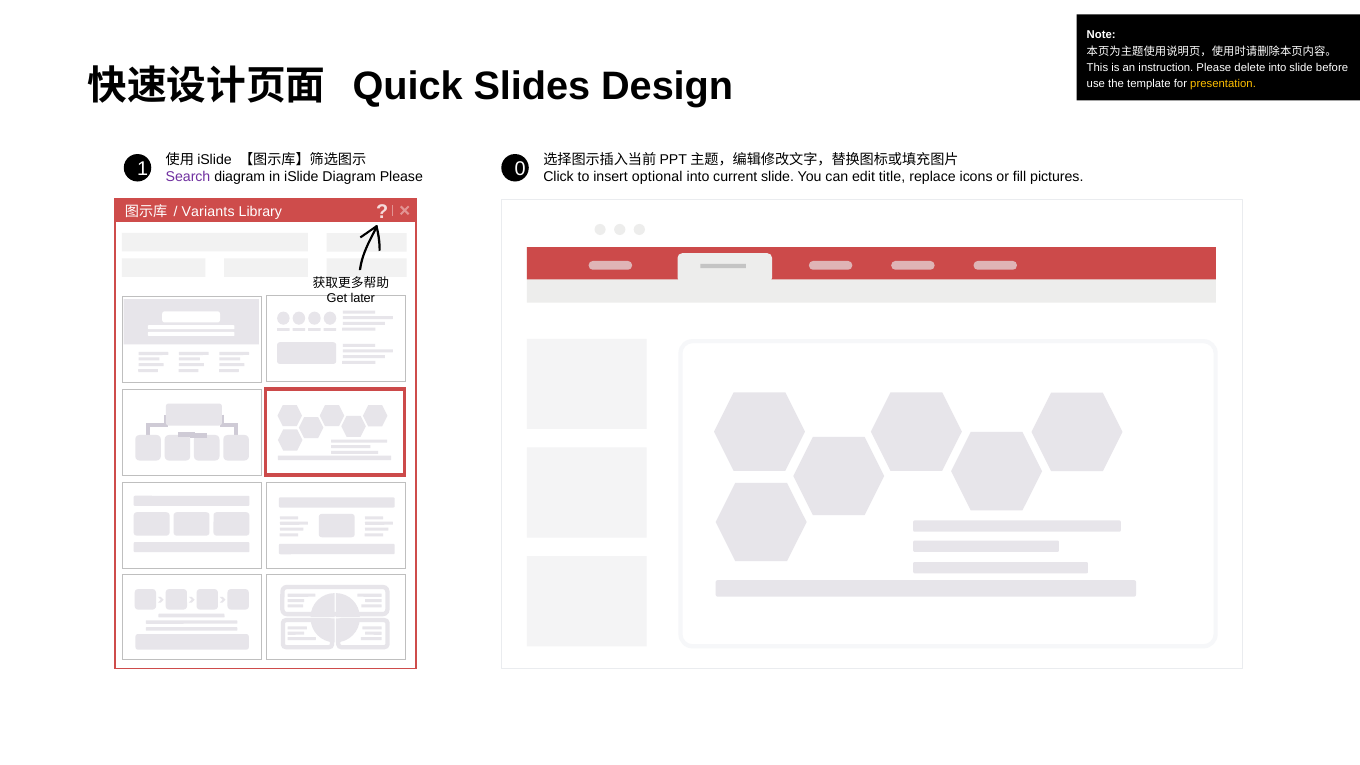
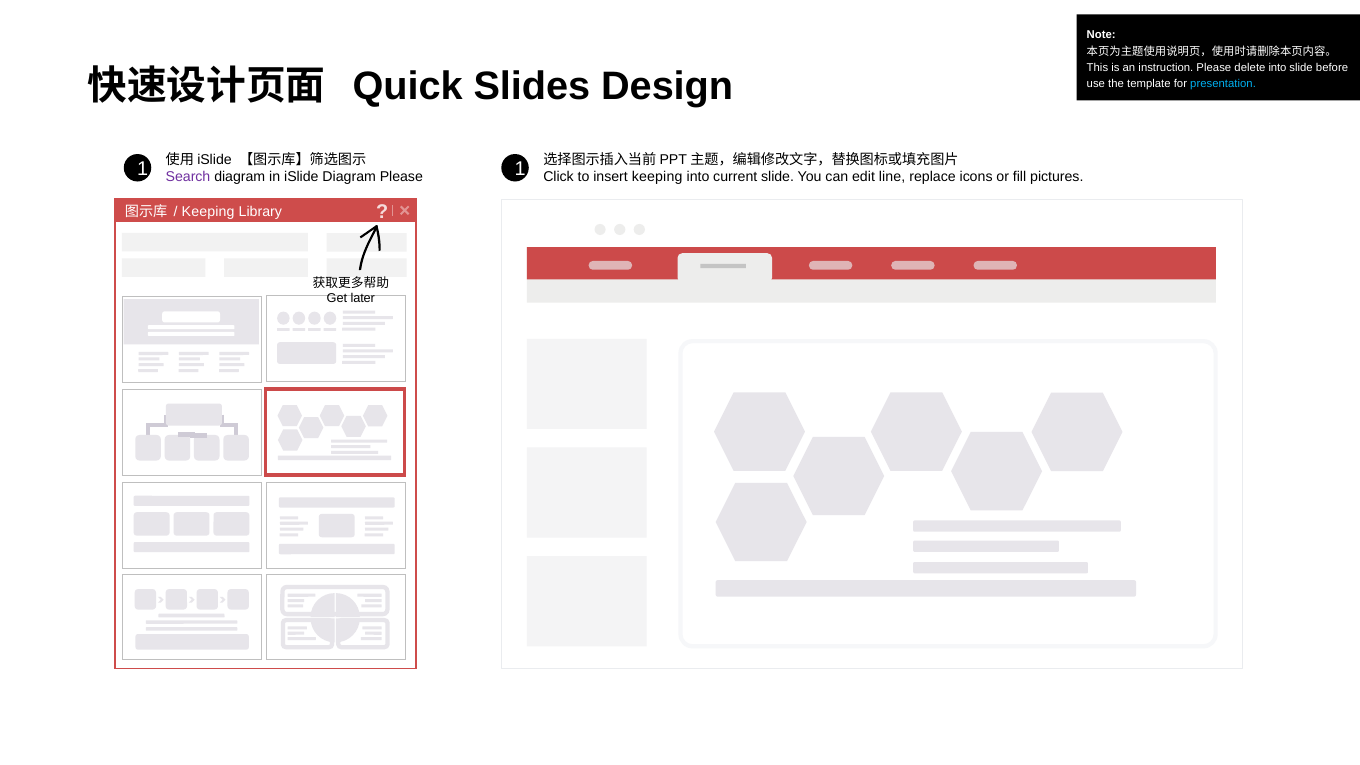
presentation colour: yellow -> light blue
1 0: 0 -> 1
insert optional: optional -> keeping
title: title -> line
Variants at (208, 211): Variants -> Keeping
